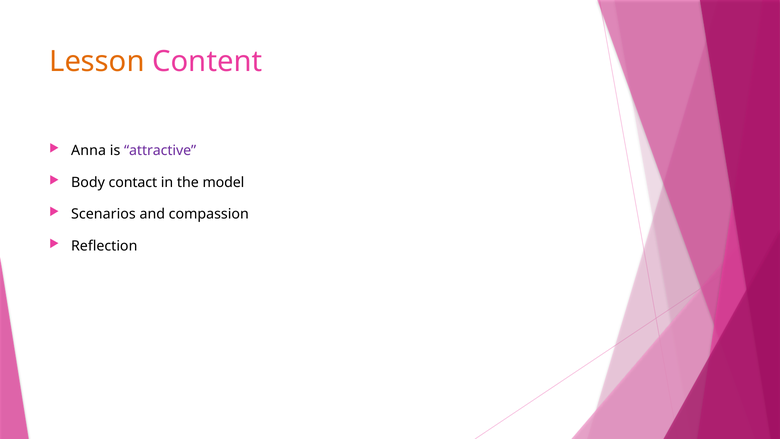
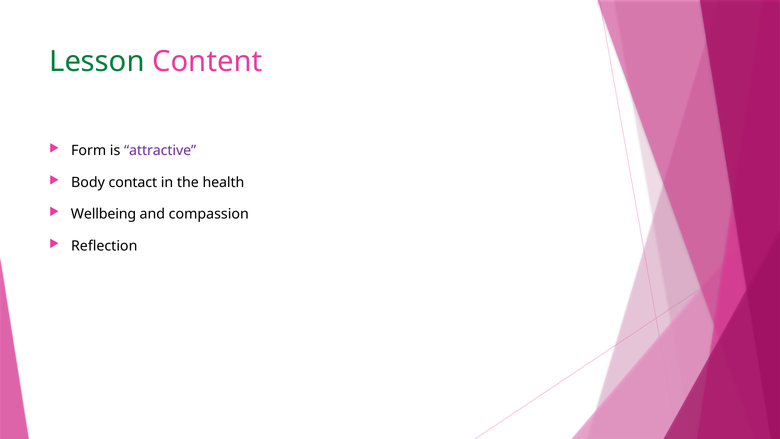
Lesson colour: orange -> green
Anna: Anna -> Form
model: model -> health
Scenarios: Scenarios -> Wellbeing
